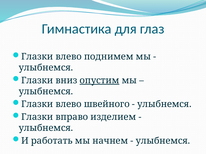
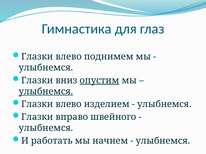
улыбнемся at (46, 92) underline: none -> present
швейного: швейного -> изделием
изделием: изделием -> швейного
